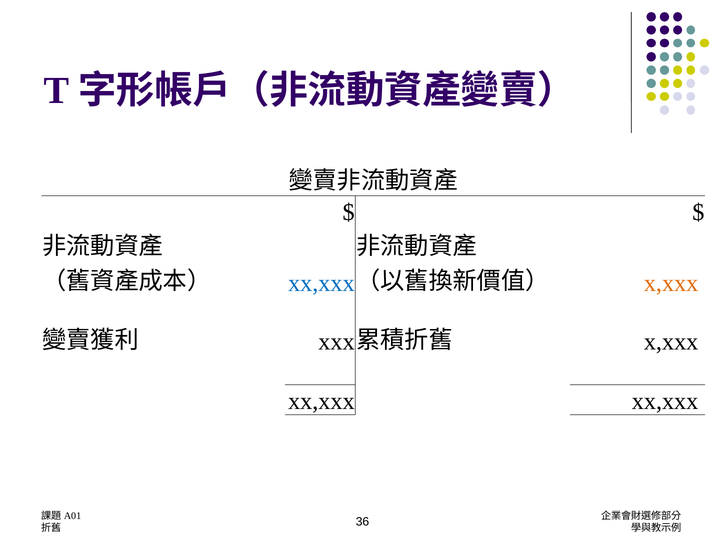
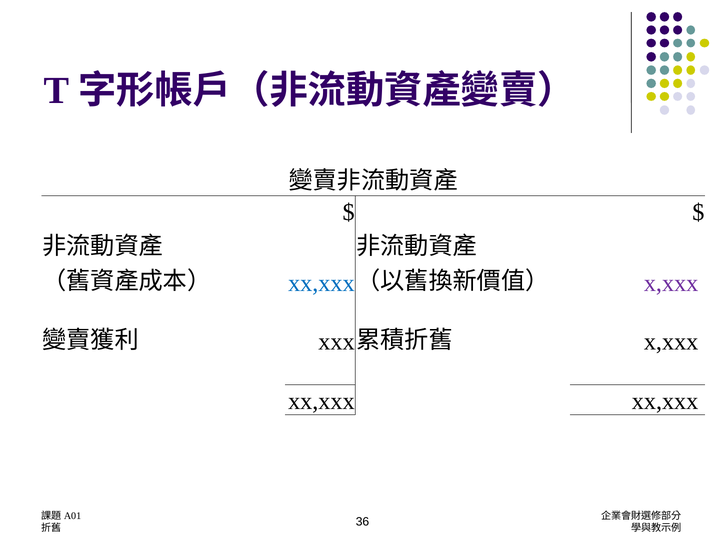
x,xxx at (671, 283) colour: orange -> purple
